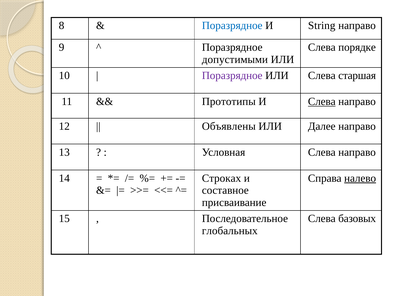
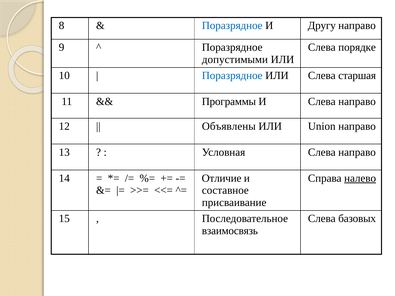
String: String -> Другу
Поразрядное at (232, 76) colour: purple -> blue
Прототипы: Прототипы -> Программы
Слева at (322, 102) underline: present -> none
Далее: Далее -> Union
Строках: Строках -> Отличие
глобальных: глобальных -> взаимосвязь
